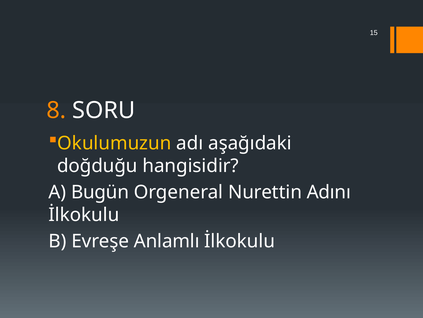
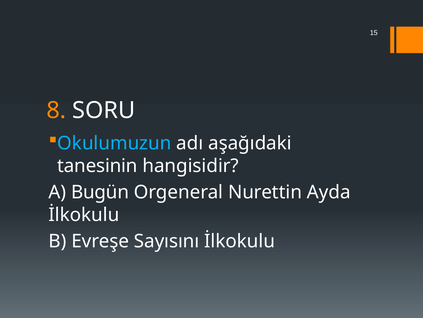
Okulumuzun colour: yellow -> light blue
doğduğu: doğduğu -> tanesinin
Adını: Adını -> Ayda
Anlamlı: Anlamlı -> Sayısını
